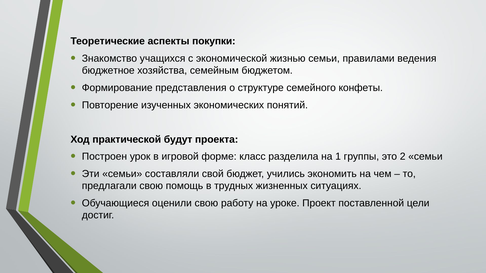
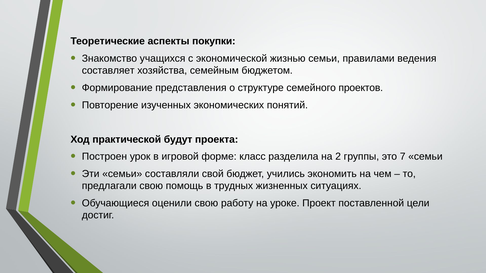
бюджетное: бюджетное -> составляет
конфеты: конфеты -> проектов
1: 1 -> 2
2: 2 -> 7
